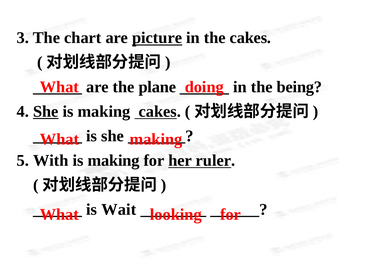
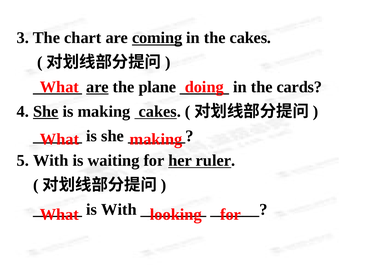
picture: picture -> coming
are at (97, 87) underline: none -> present
being: being -> cards
making at (114, 160): making -> waiting
is Wait: Wait -> With
